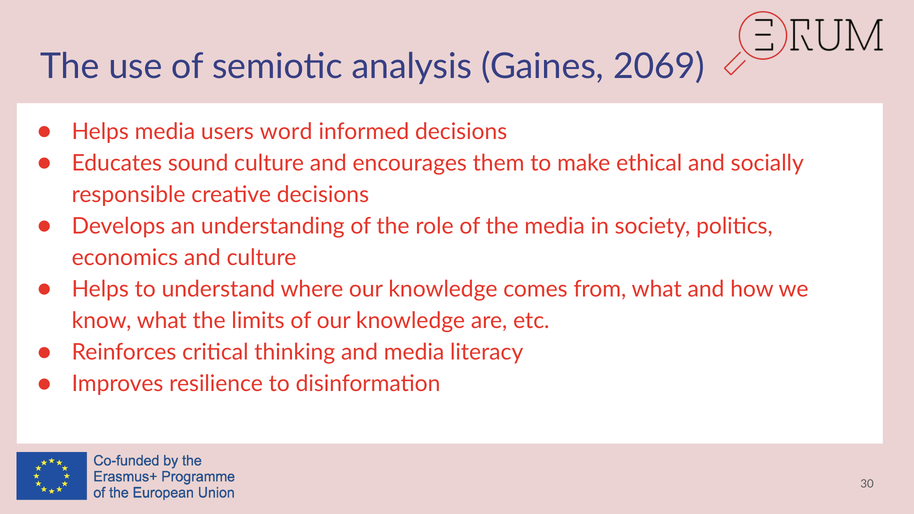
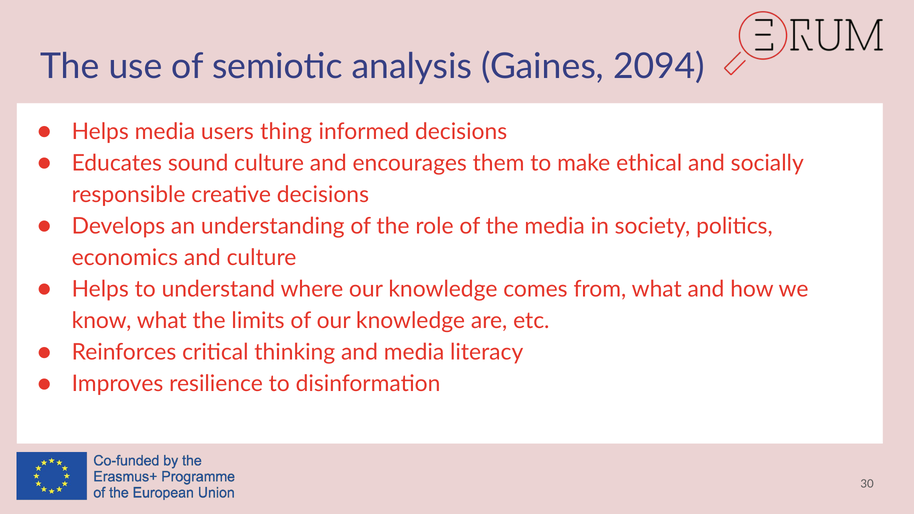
2069: 2069 -> 2094
word: word -> thing
